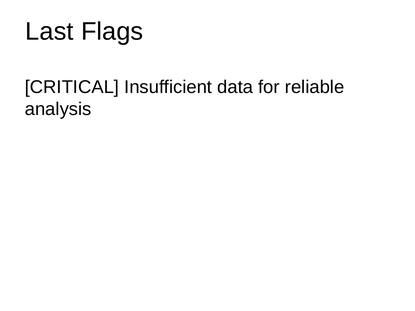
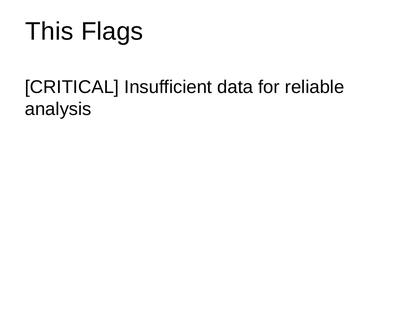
Last: Last -> This
